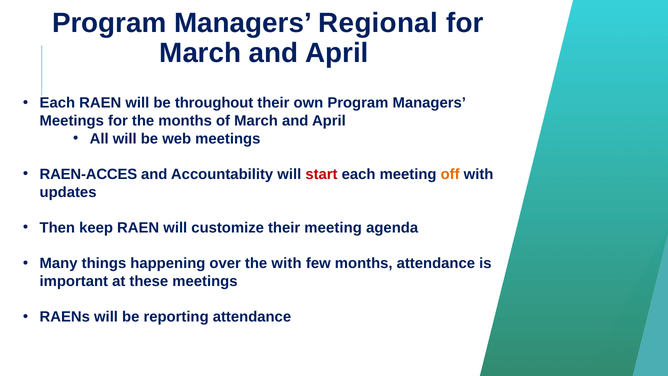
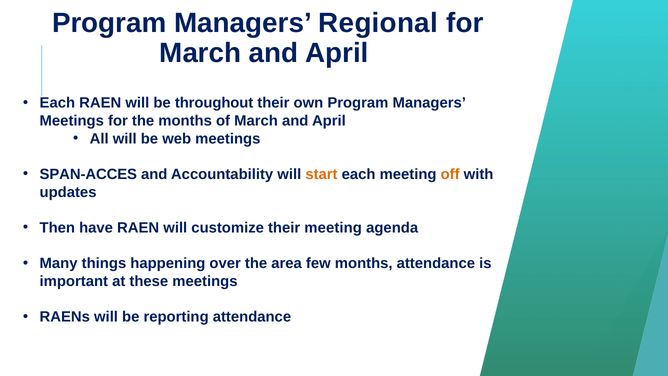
RAEN-ACCES: RAEN-ACCES -> SPAN-ACCES
start colour: red -> orange
keep: keep -> have
the with: with -> area
